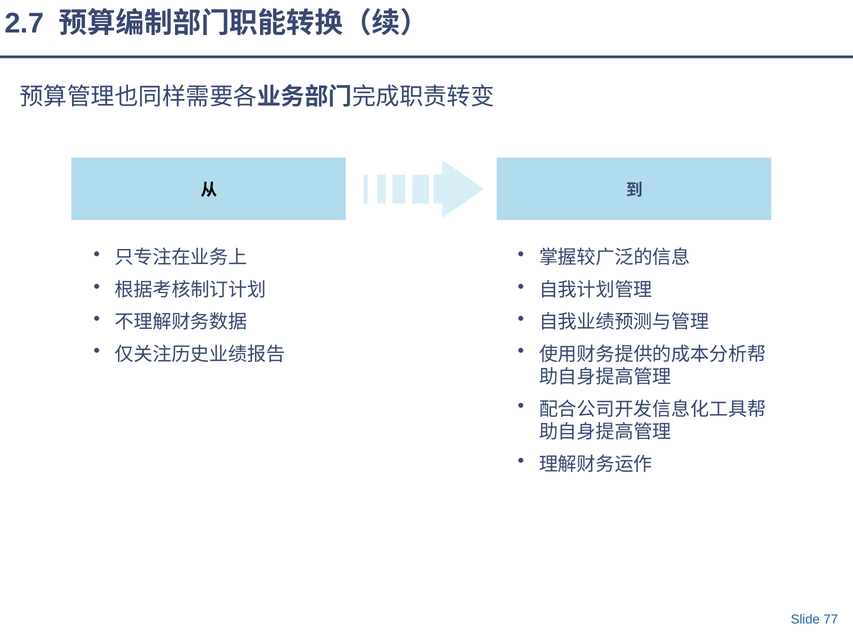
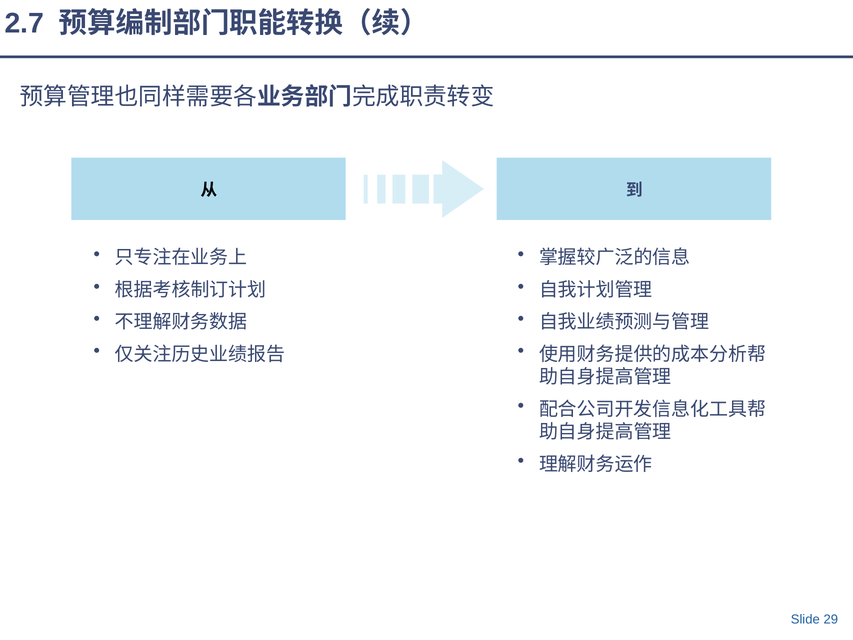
77: 77 -> 29
